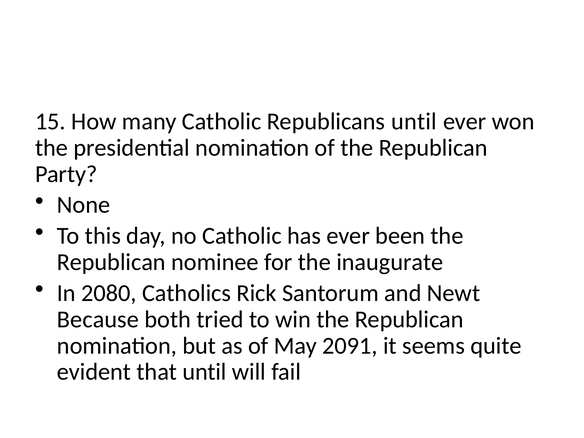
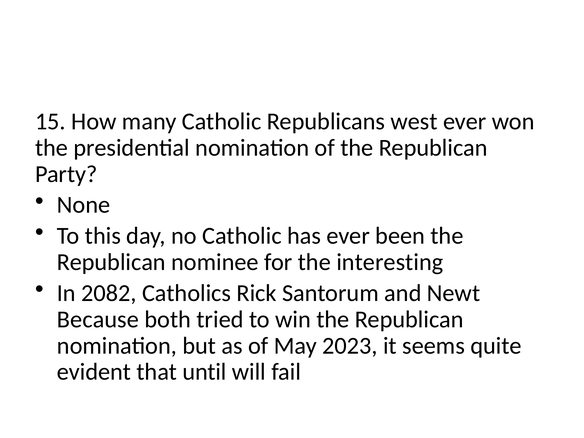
Republicans until: until -> west
inaugurate: inaugurate -> interesting
2080: 2080 -> 2082
2091: 2091 -> 2023
